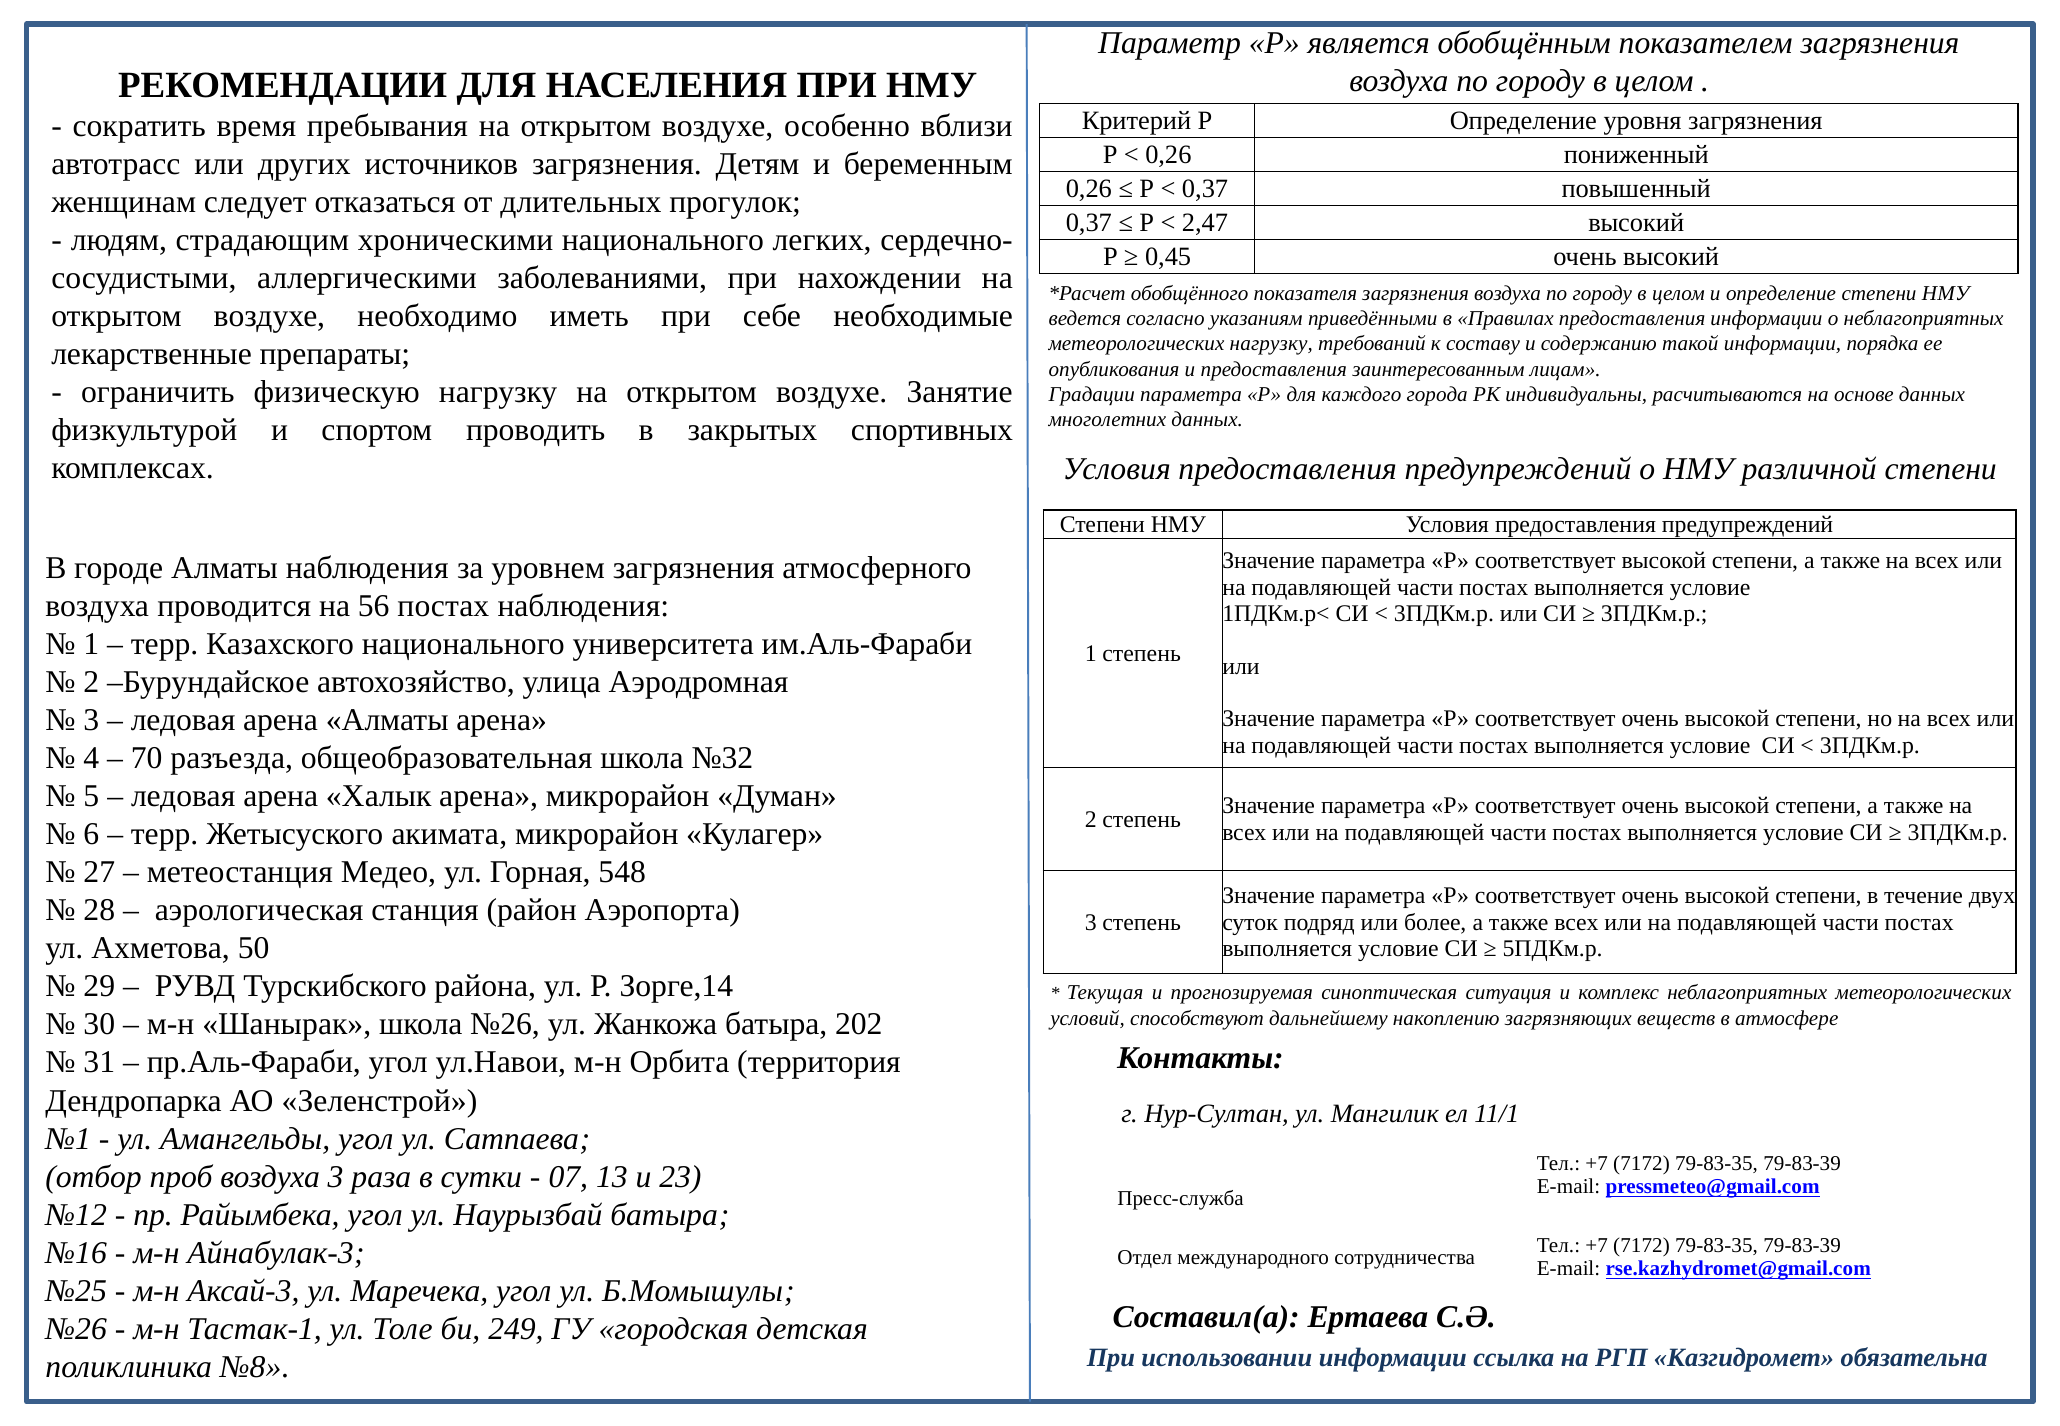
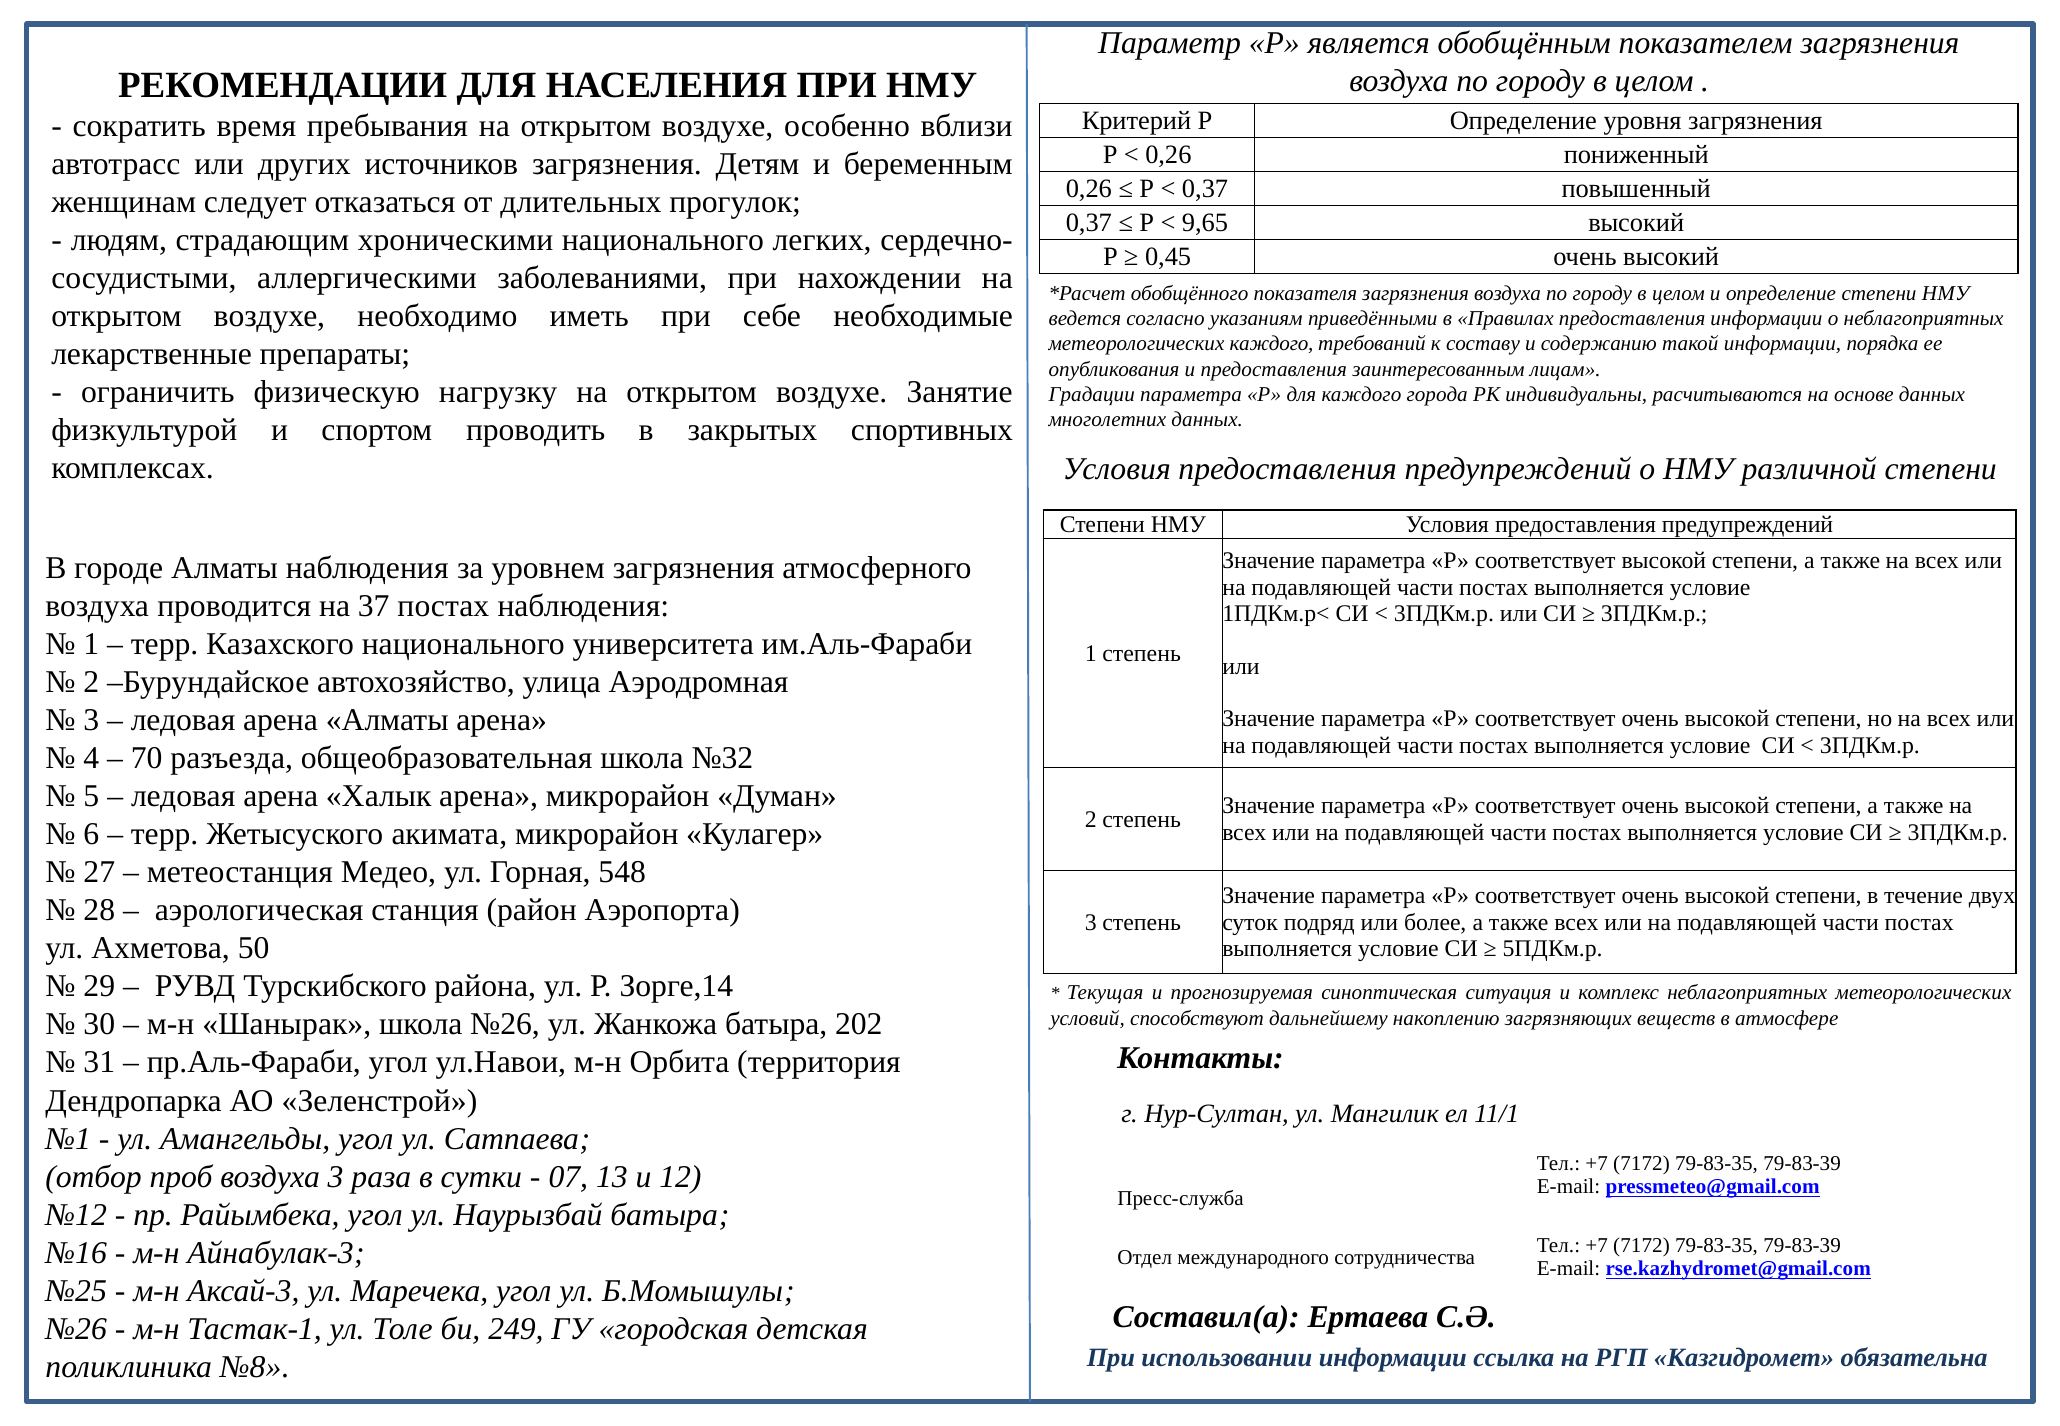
2,47: 2,47 -> 9,65
метеорологических нагрузку: нагрузку -> каждого
56: 56 -> 37
23: 23 -> 12
